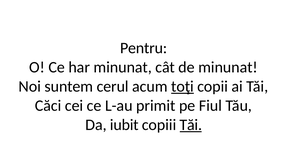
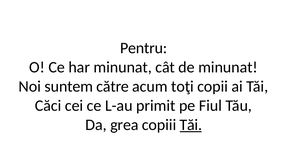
cerul: cerul -> către
toţi underline: present -> none
iubit: iubit -> grea
